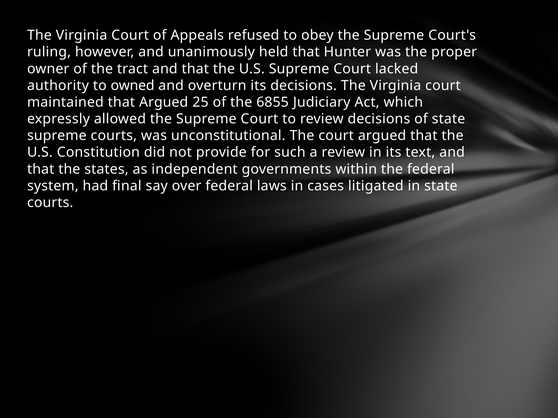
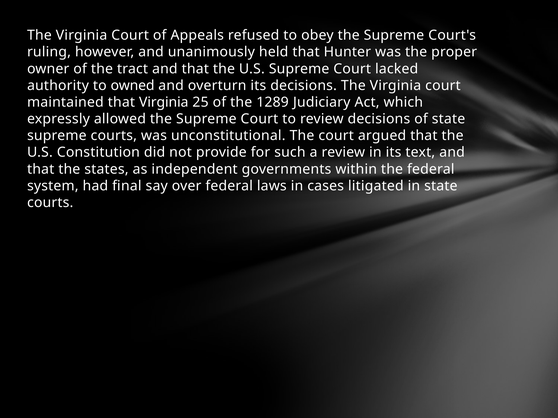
that Argued: Argued -> Virginia
6855: 6855 -> 1289
